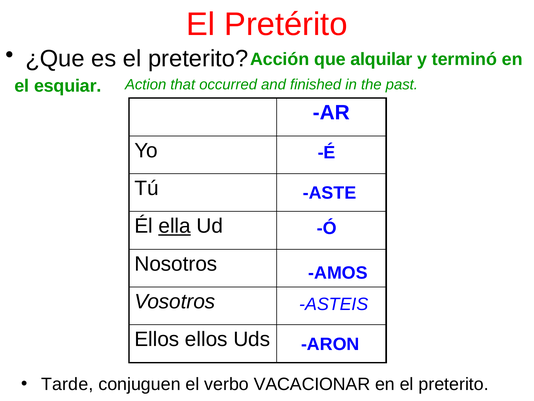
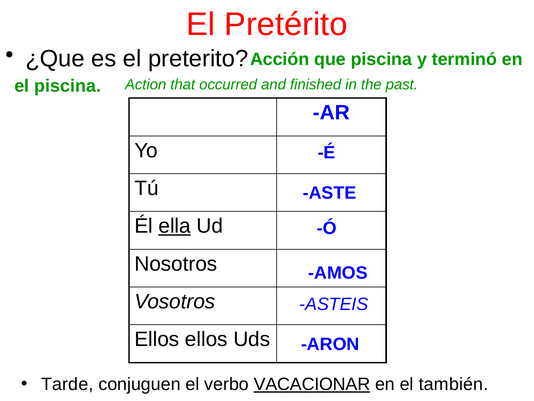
que alquilar: alquilar -> piscina
el esquiar: esquiar -> piscina
VACACIONAR underline: none -> present
en el preterito: preterito -> también
